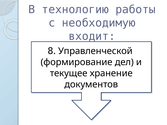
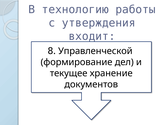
необходимую: необходимую -> утверждения
